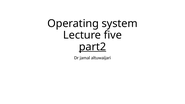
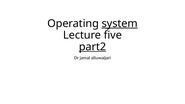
system underline: none -> present
